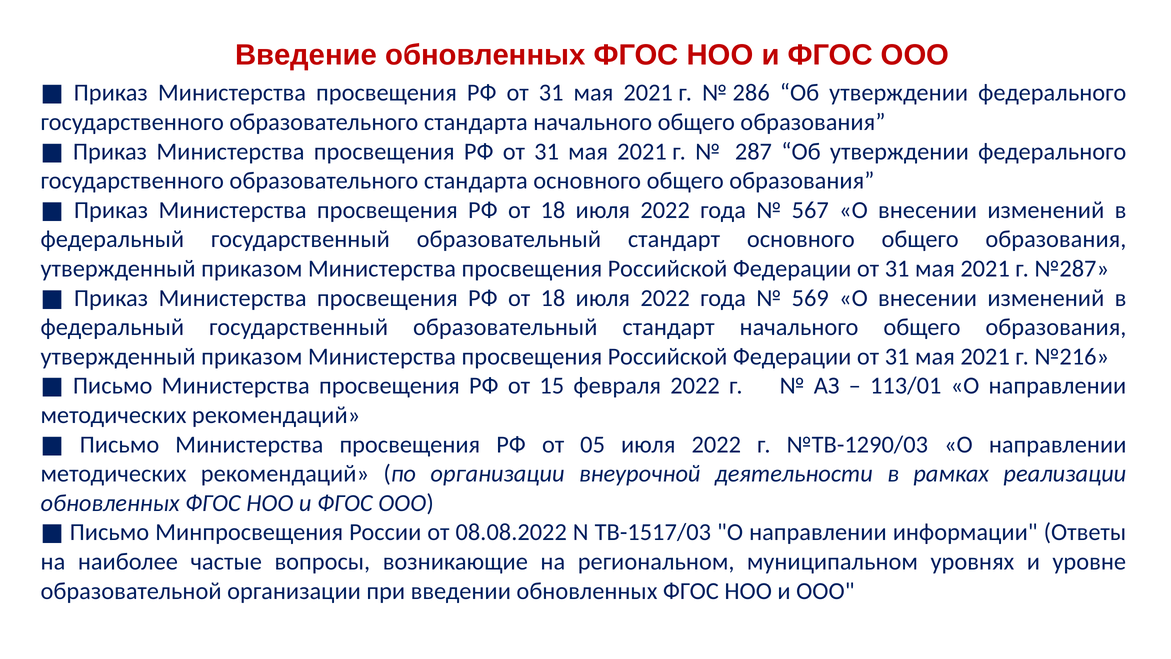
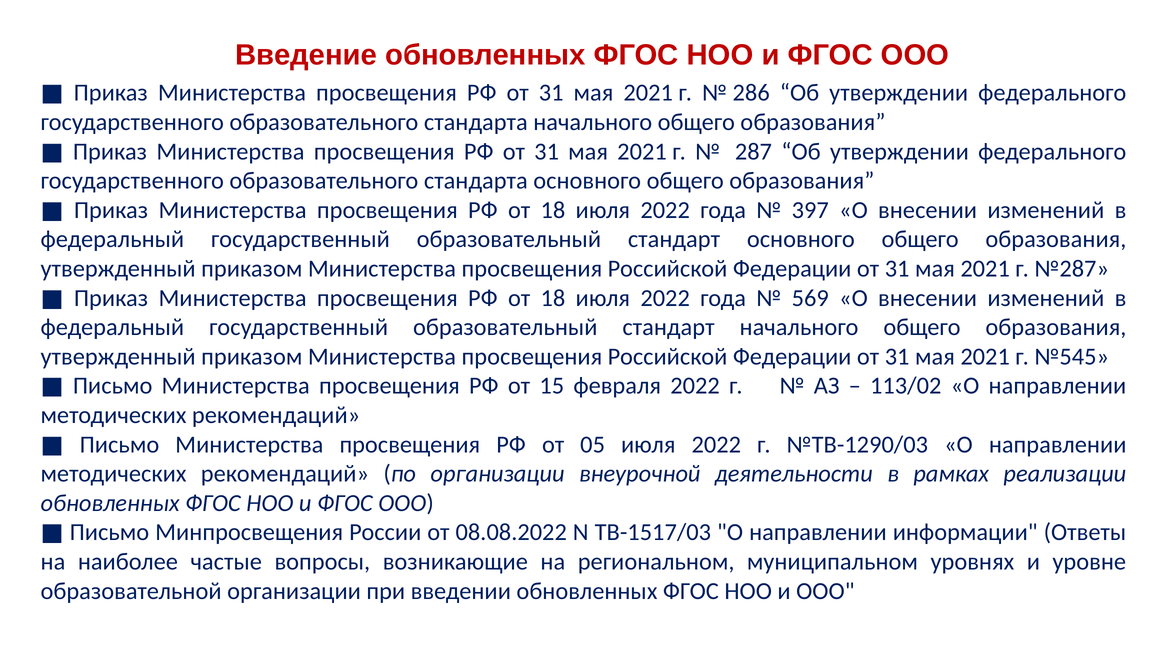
567: 567 -> 397
№216: №216 -> №545
113/01: 113/01 -> 113/02
